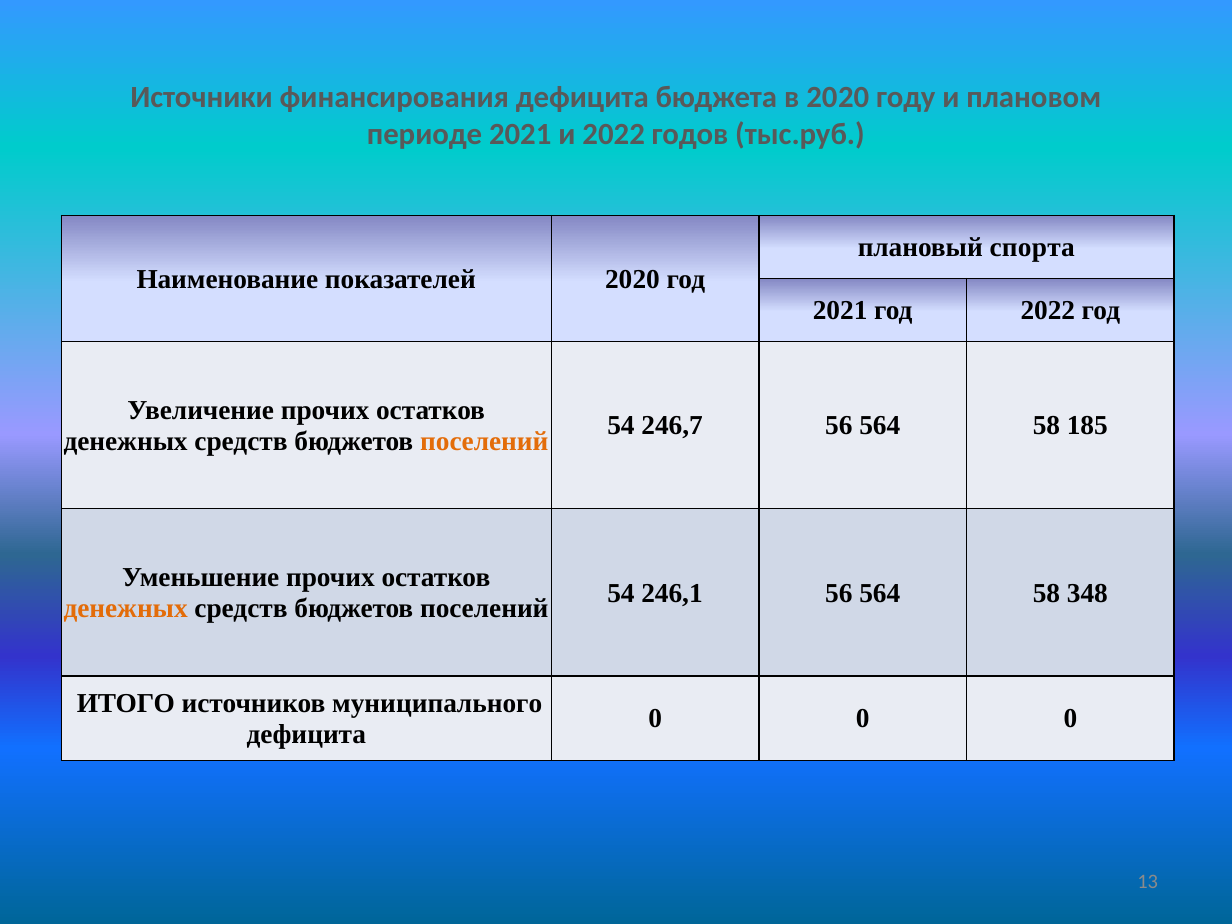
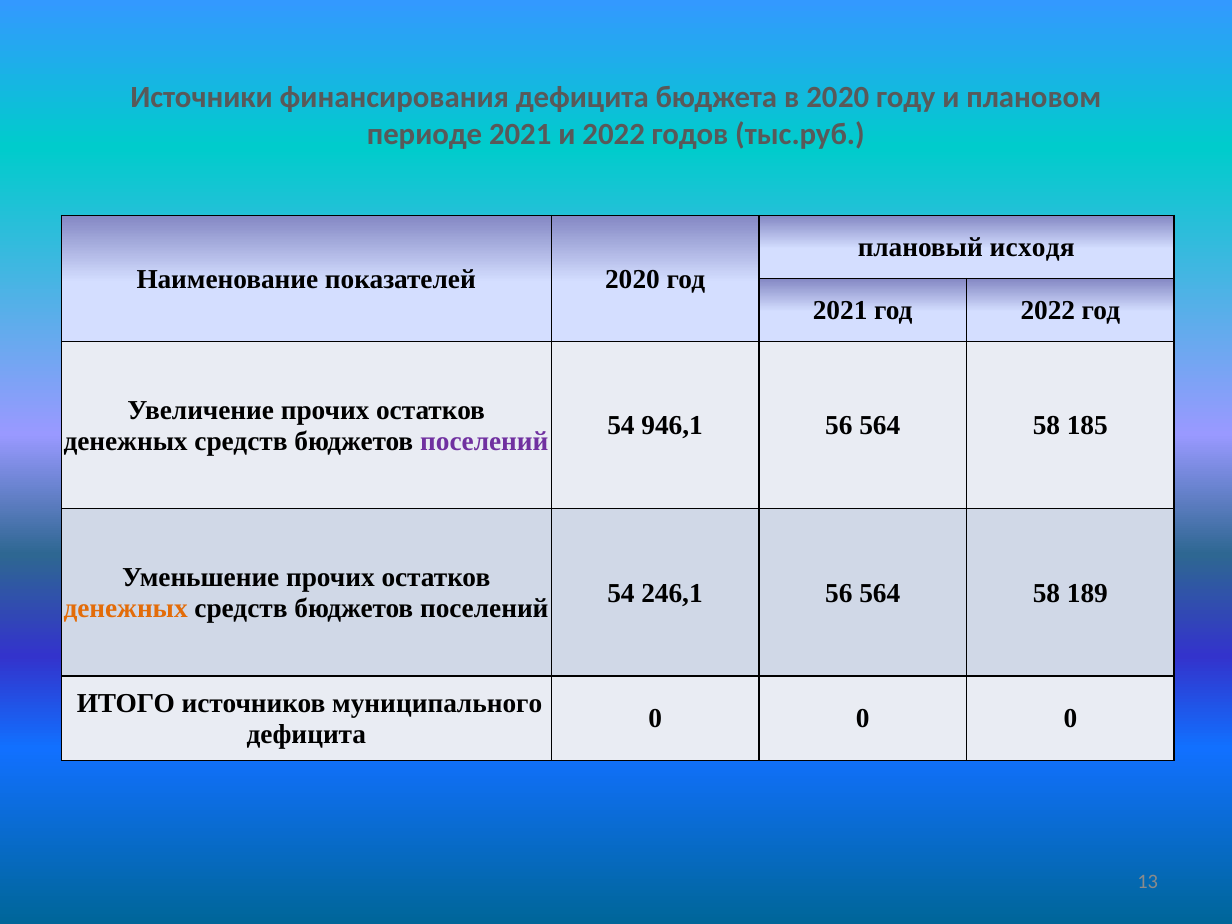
спорта: спорта -> исходя
246,7: 246,7 -> 946,1
поселений at (484, 441) colour: orange -> purple
348: 348 -> 189
